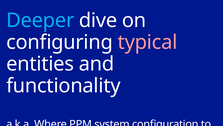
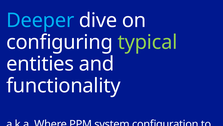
typical colour: pink -> light green
